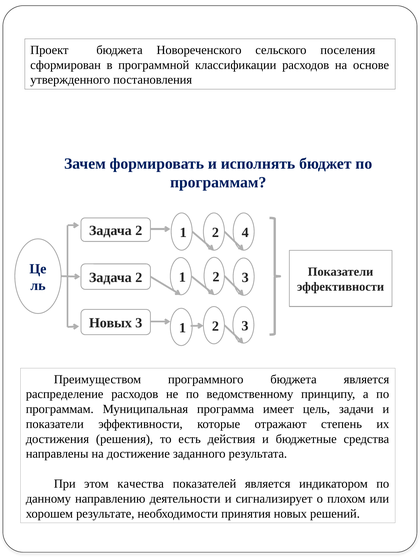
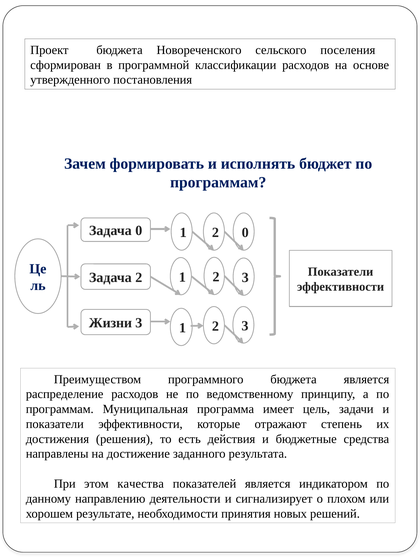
2 at (139, 231): 2 -> 0
2 4: 4 -> 0
Новых at (110, 323): Новых -> Жизни
